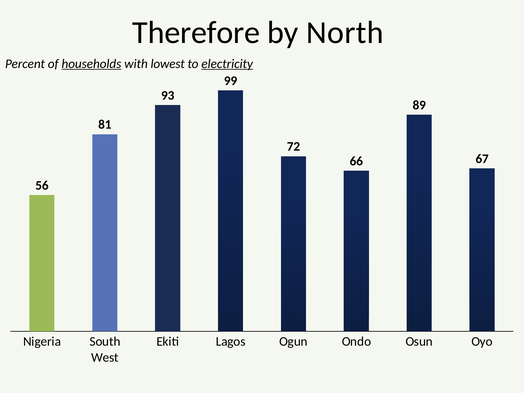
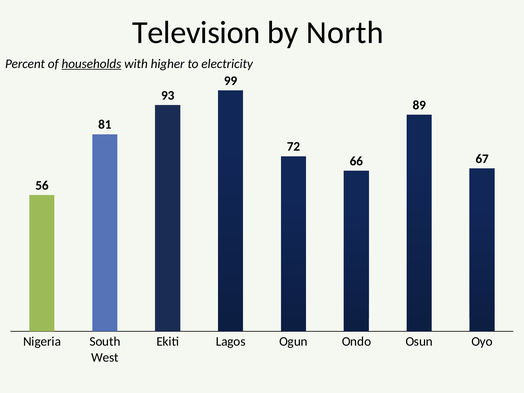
Therefore: Therefore -> Television
lowest: lowest -> higher
electricity underline: present -> none
